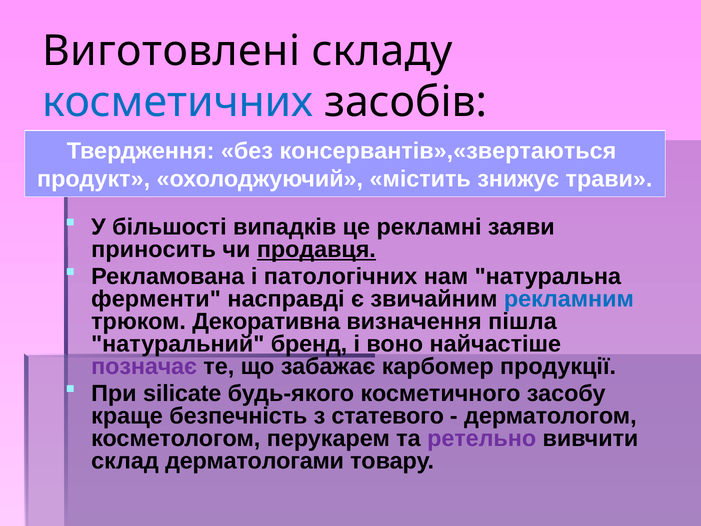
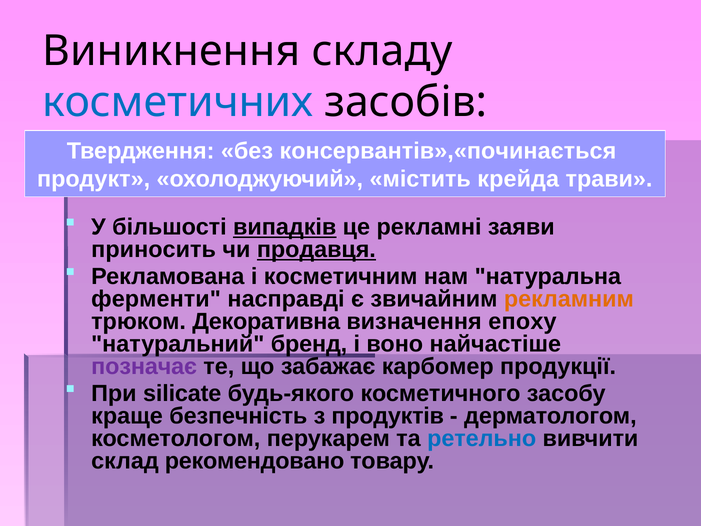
Виготовлені: Виготовлені -> Виникнення
консервантів»,«звертаються: консервантів»,«звертаються -> консервантів»,«починається
знижує: знижує -> крейда
випадків underline: none -> present
патологічних: патологічних -> косметичним
рекламним colour: blue -> orange
пішла: пішла -> епоху
статевого: статевого -> продуктів
ретельно colour: purple -> blue
дерматологами: дерматологами -> рекомендовано
